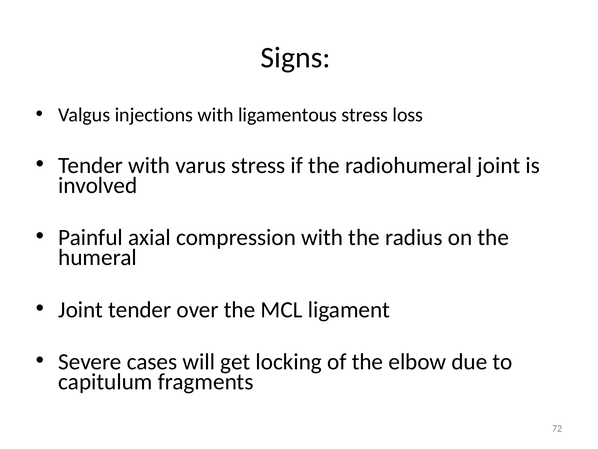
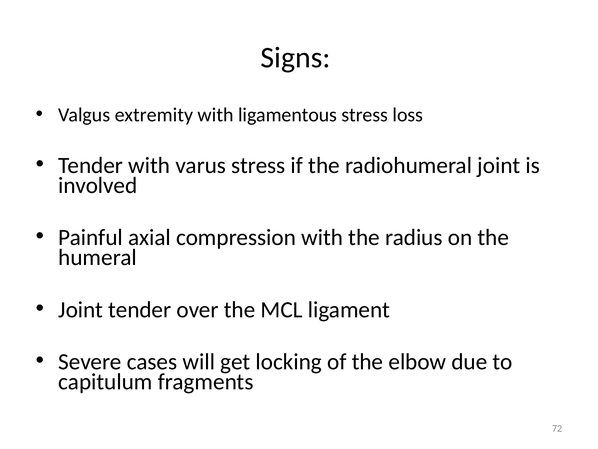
injections: injections -> extremity
